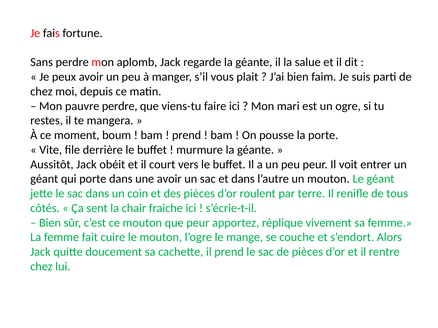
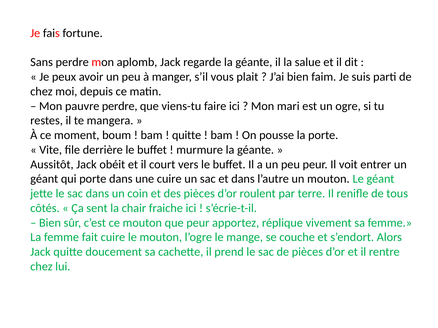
prend at (187, 135): prend -> quitte
une avoir: avoir -> cuire
